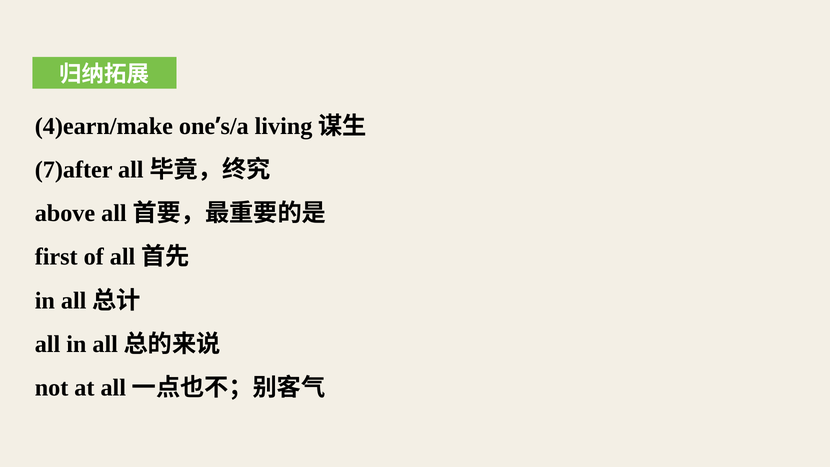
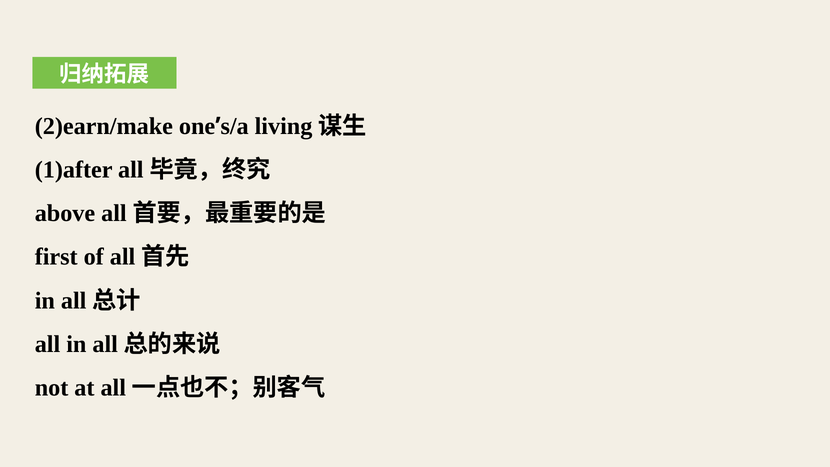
4)earn/make: 4)earn/make -> 2)earn/make
7)after: 7)after -> 1)after
